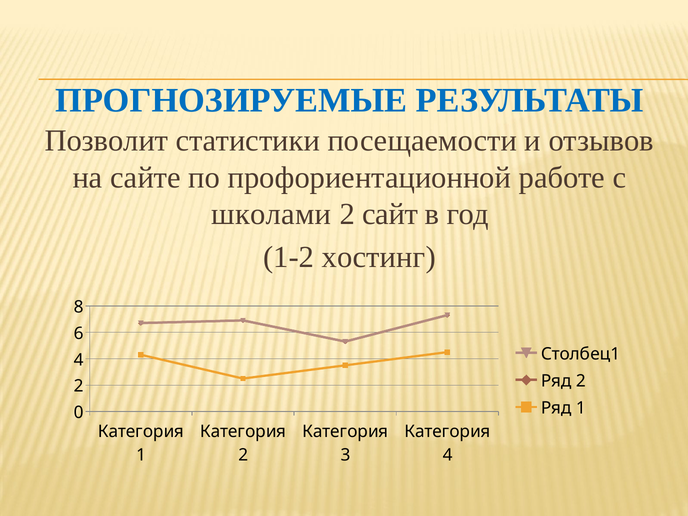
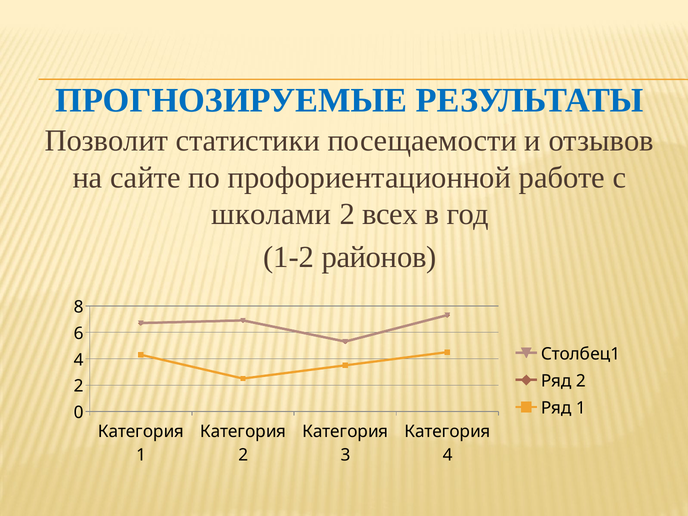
сайт: сайт -> всех
хостинг: хостинг -> районов
